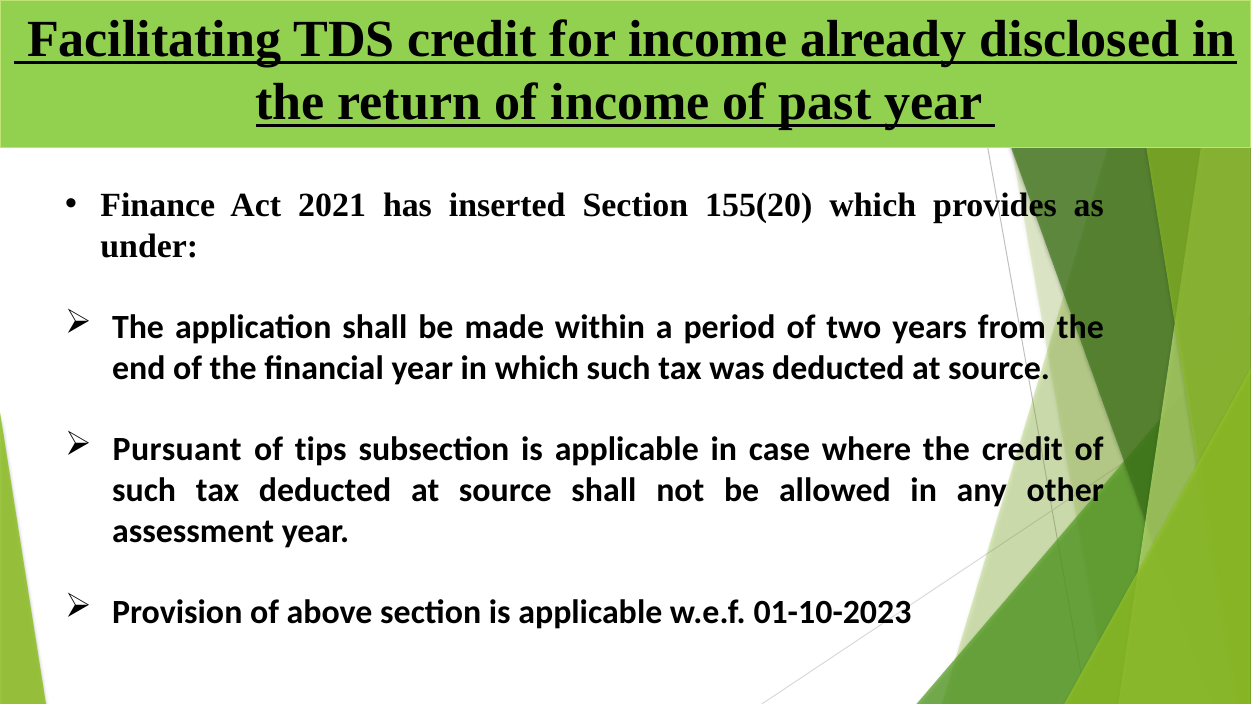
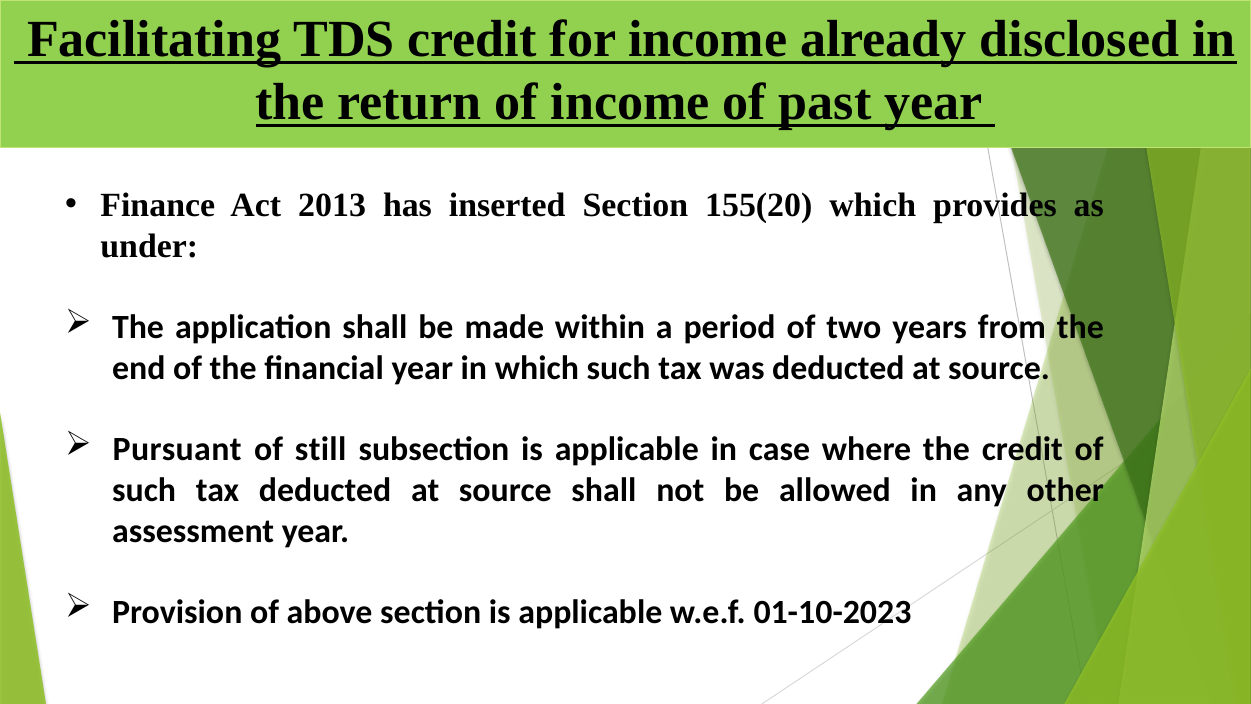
2021: 2021 -> 2013
tips: tips -> still
